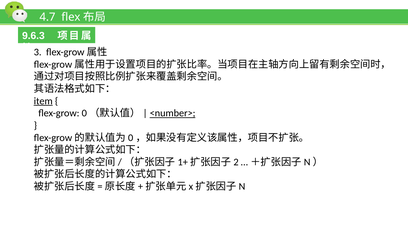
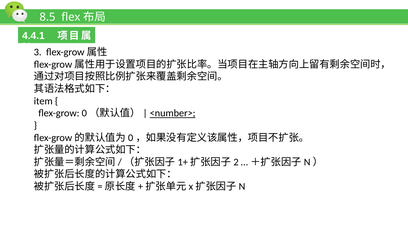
4.7: 4.7 -> 8.5
9.6.3: 9.6.3 -> 4.4.1
item underline: present -> none
